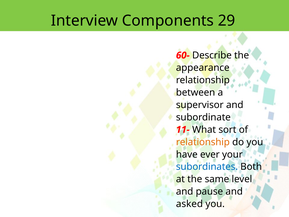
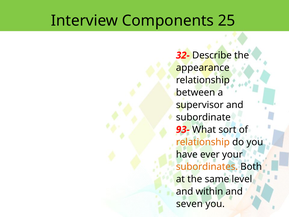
29: 29 -> 25
60-: 60- -> 32-
11-: 11- -> 93-
subordinates colour: blue -> orange
pause: pause -> within
asked: asked -> seven
